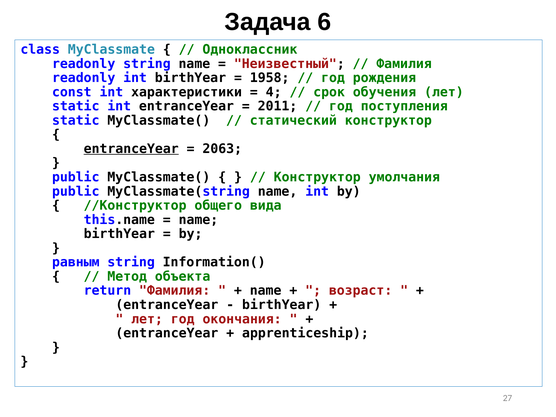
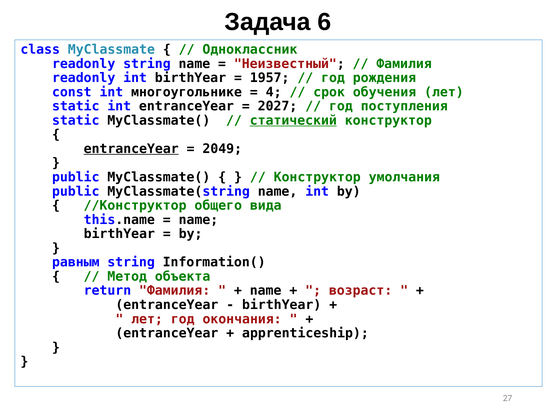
1958: 1958 -> 1957
характеристики: характеристики -> многоугольнике
2011: 2011 -> 2027
статический underline: none -> present
2063: 2063 -> 2049
